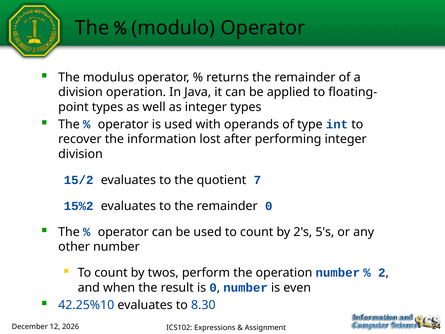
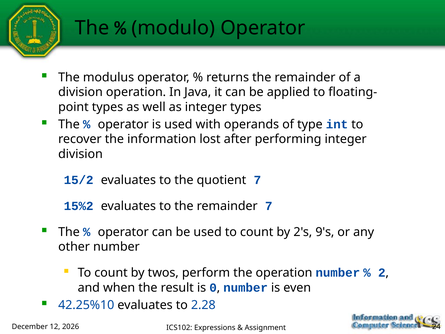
remainder 0: 0 -> 7
5's: 5's -> 9's
8.30: 8.30 -> 2.28
